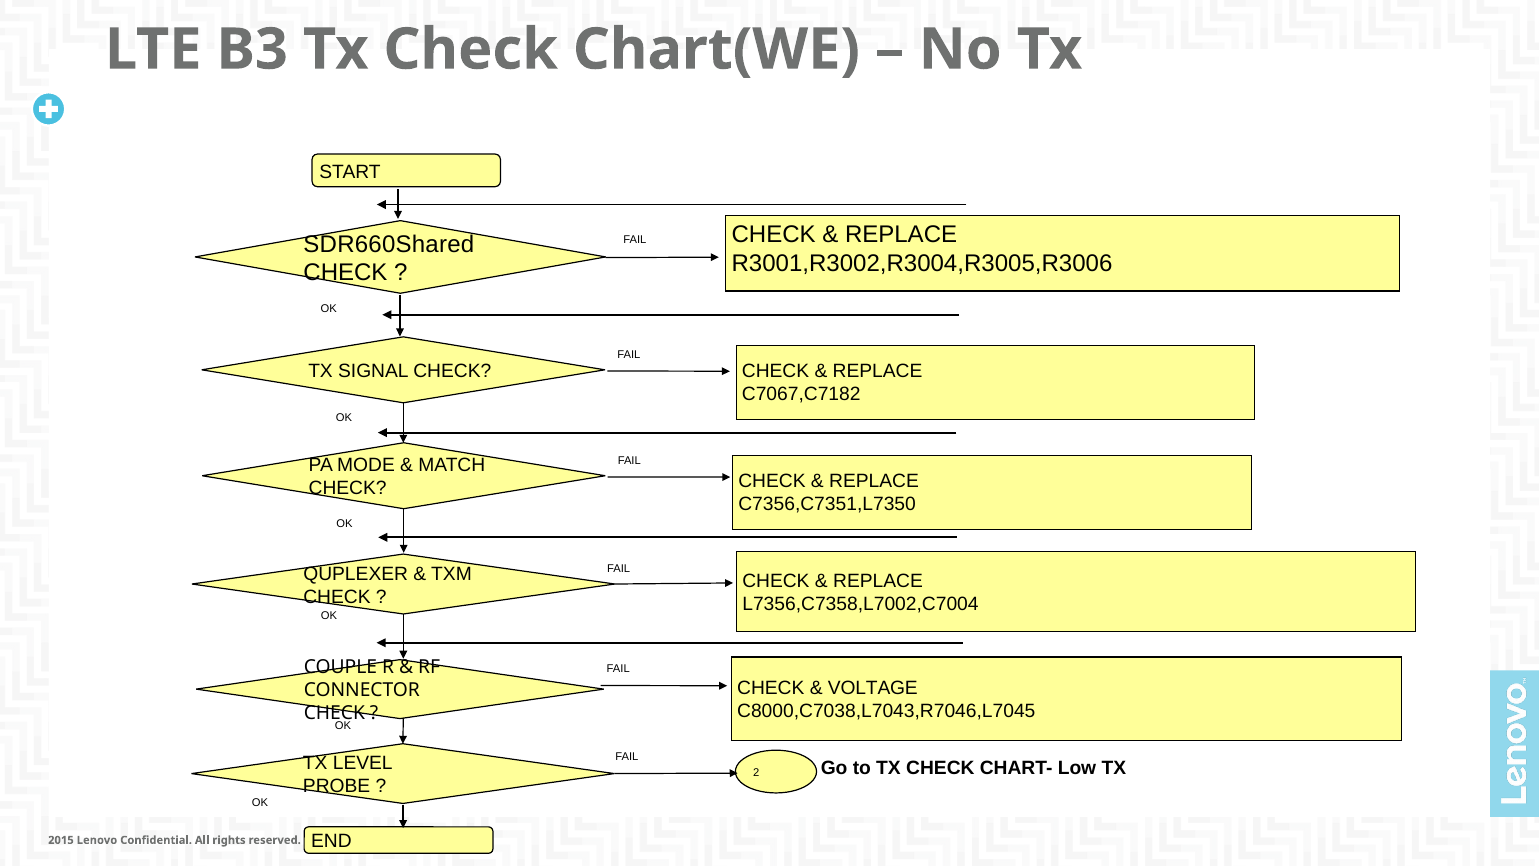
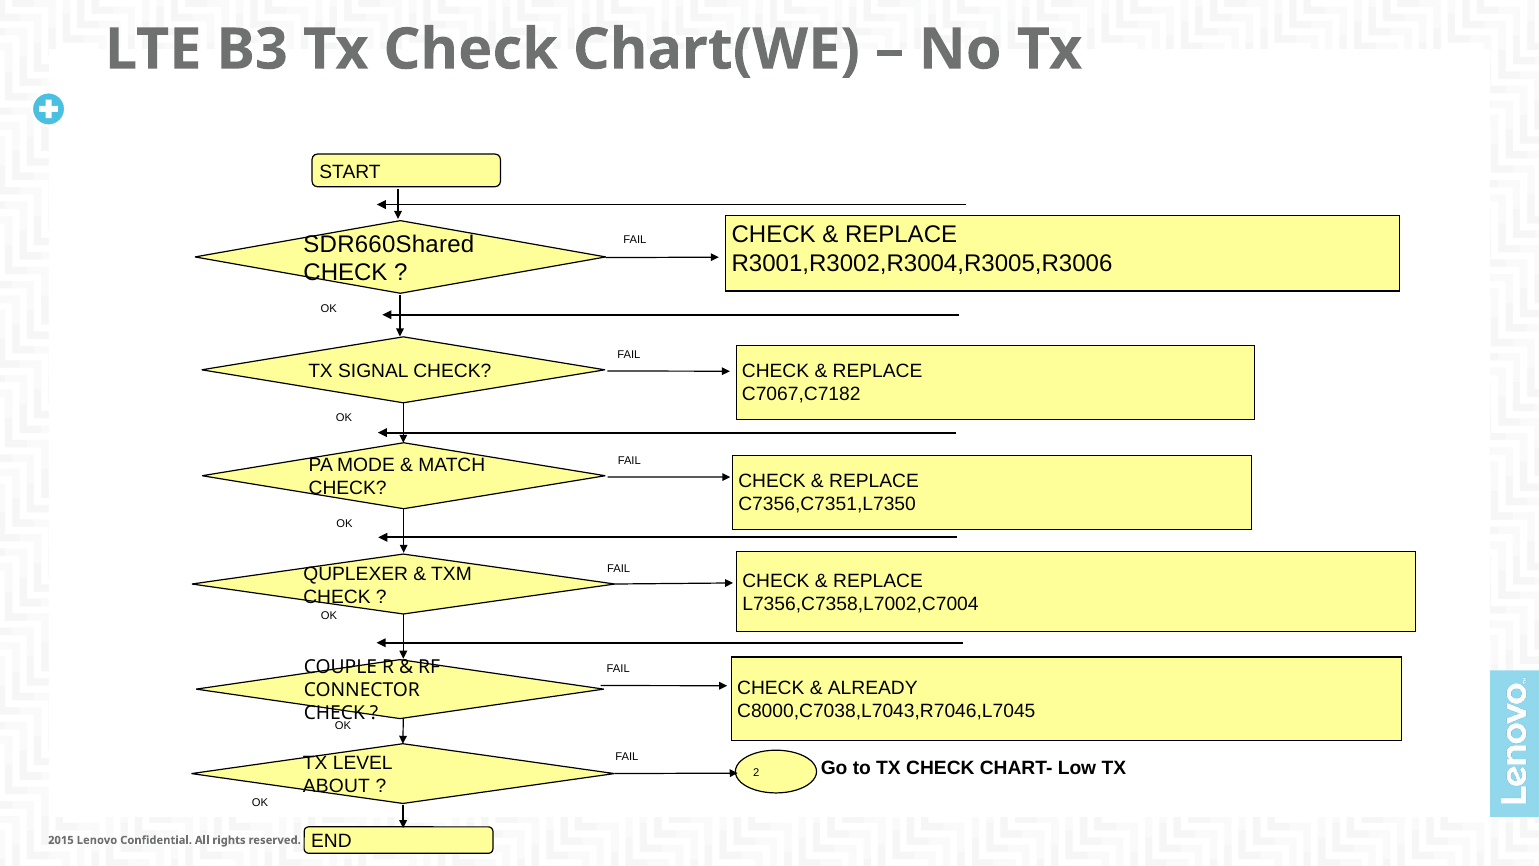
VOLTAGE: VOLTAGE -> ALREADY
PROBE: PROBE -> ABOUT
